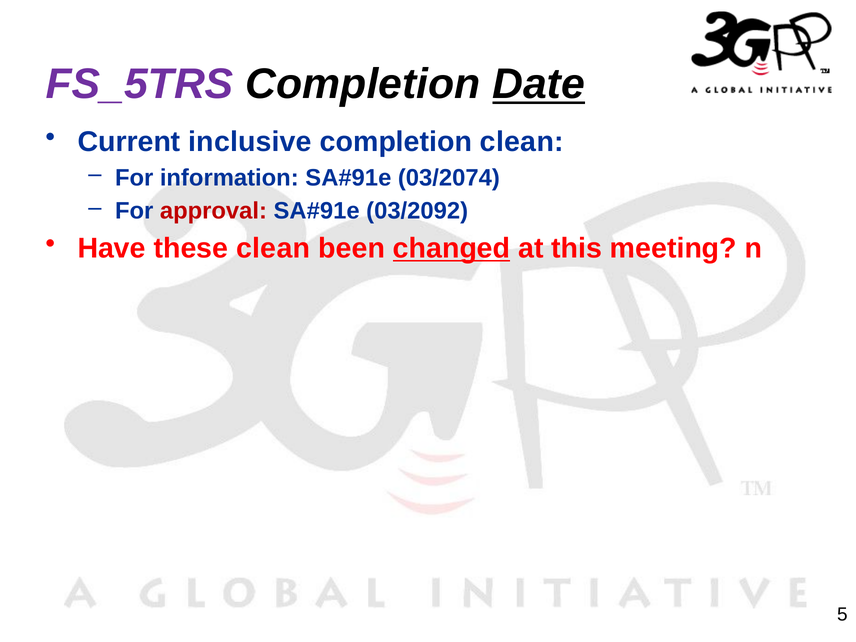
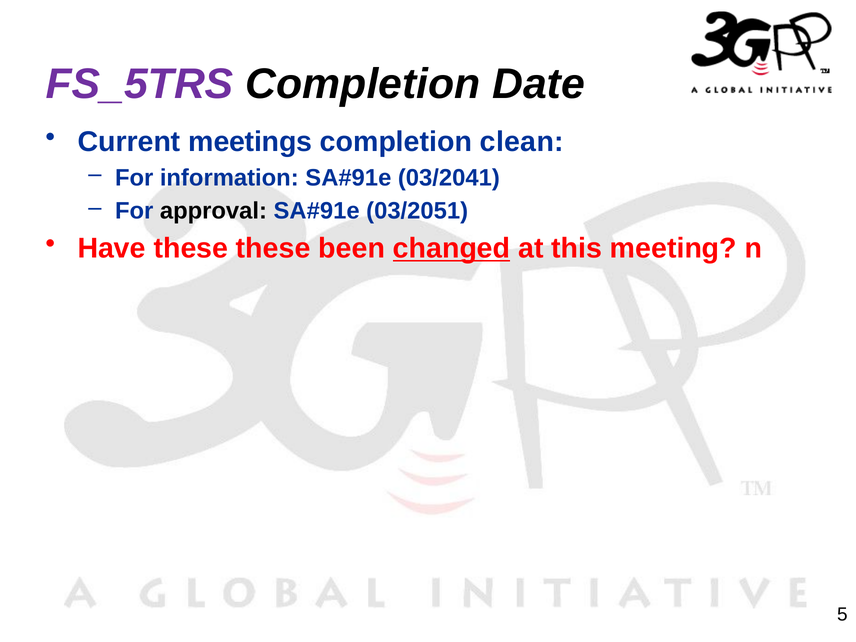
Date underline: present -> none
inclusive: inclusive -> meetings
03/2074: 03/2074 -> 03/2041
approval colour: red -> black
03/2092: 03/2092 -> 03/2051
these clean: clean -> these
